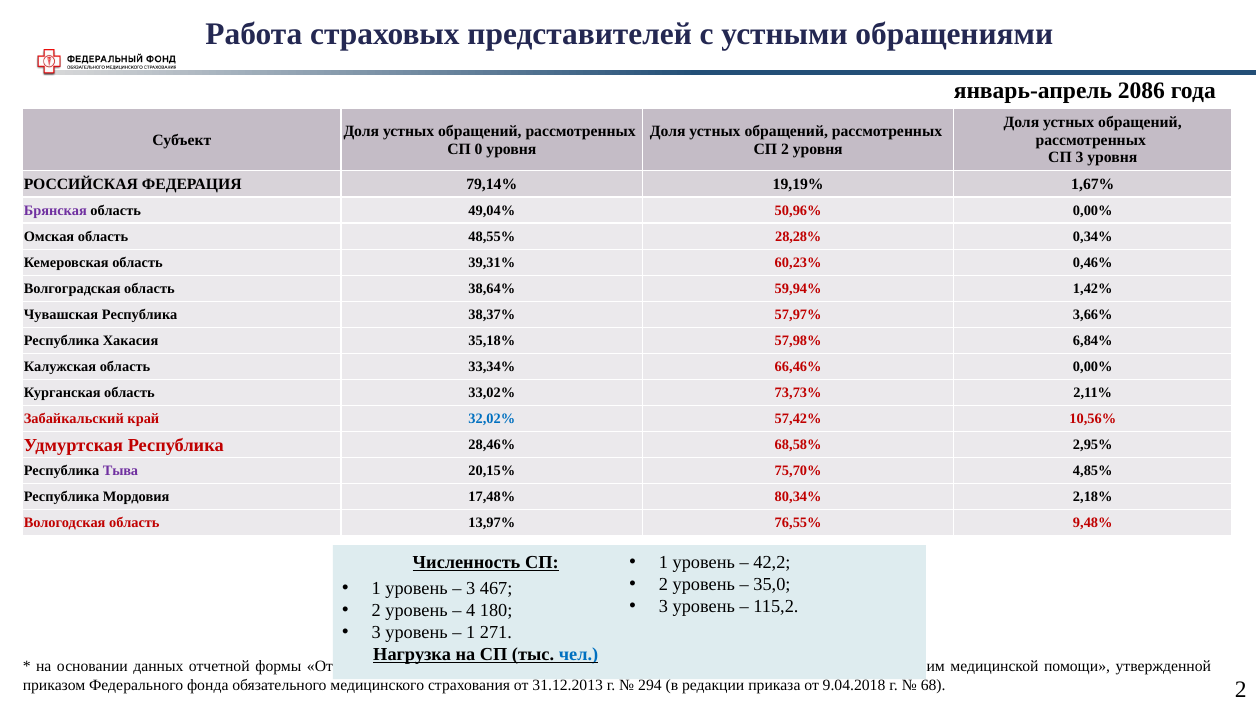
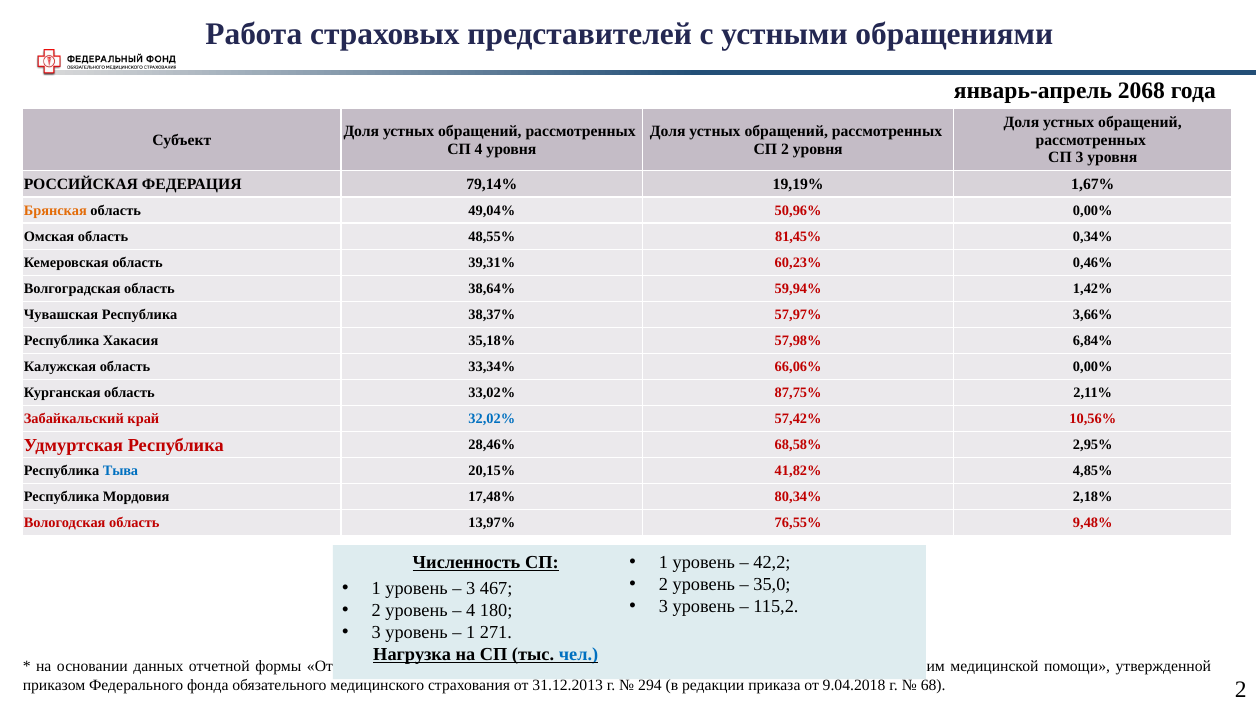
2086: 2086 -> 2068
СП 0: 0 -> 4
Брянская colour: purple -> orange
28,28%: 28,28% -> 81,45%
66,46%: 66,46% -> 66,06%
73,73%: 73,73% -> 87,75%
Тыва colour: purple -> blue
75,70%: 75,70% -> 41,82%
